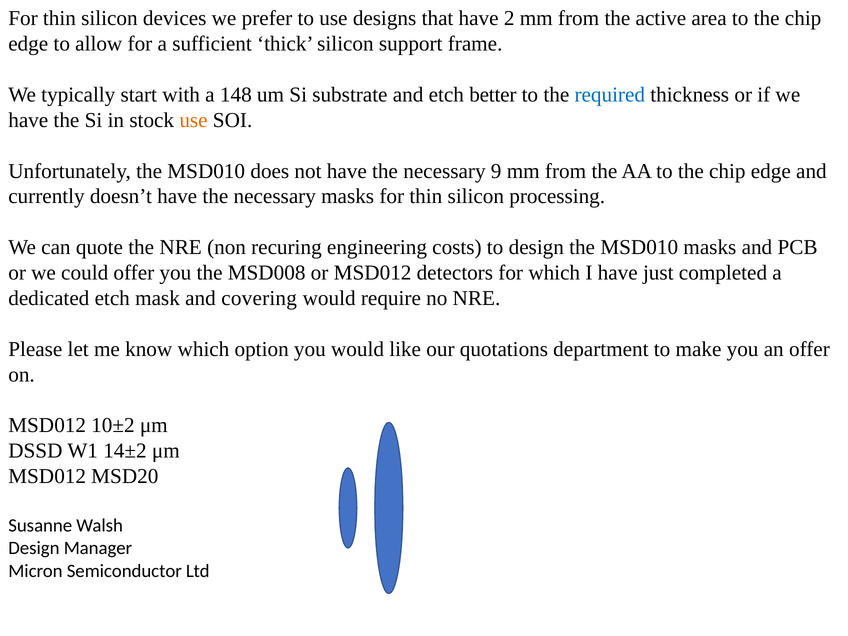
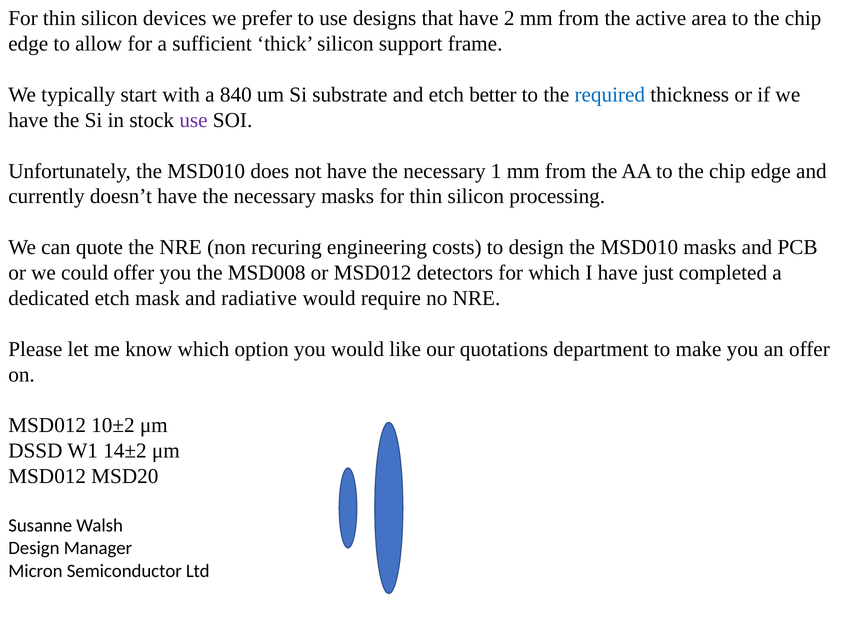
148: 148 -> 840
use at (193, 120) colour: orange -> purple
9: 9 -> 1
covering: covering -> radiative
